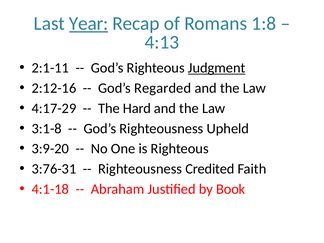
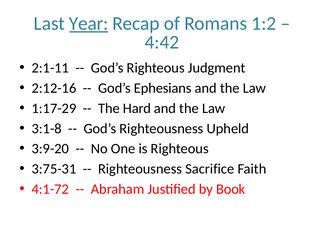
1:8: 1:8 -> 1:2
4:13: 4:13 -> 4:42
Judgment underline: present -> none
Regarded: Regarded -> Ephesians
4:17-29: 4:17-29 -> 1:17-29
3:76-31: 3:76-31 -> 3:75-31
Credited: Credited -> Sacrifice
4:1-18: 4:1-18 -> 4:1-72
